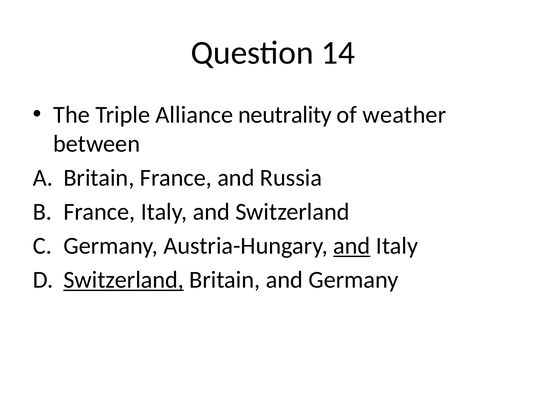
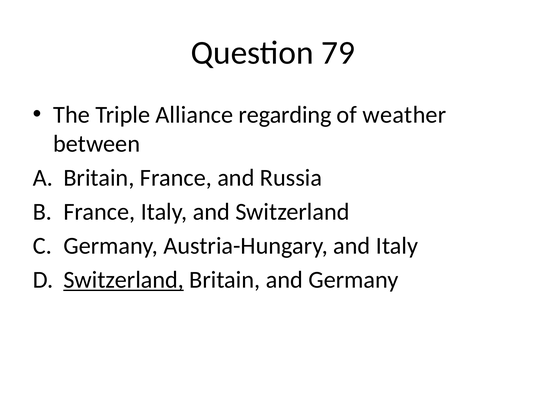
14: 14 -> 79
neutrality: neutrality -> regarding
and at (352, 246) underline: present -> none
